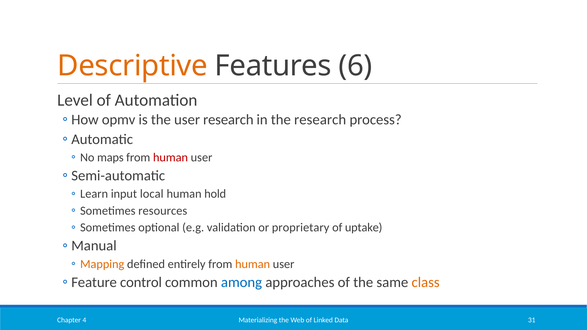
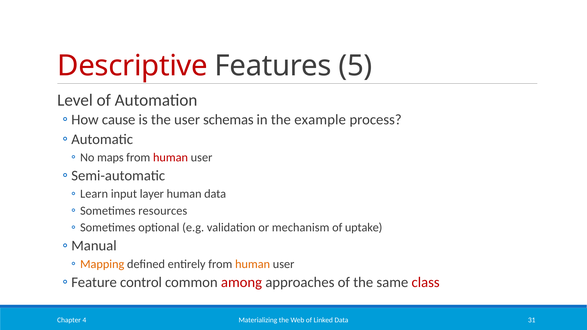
Descriptive colour: orange -> red
6: 6 -> 5
opmv: opmv -> cause
user research: research -> schemas
the research: research -> example
local: local -> layer
human hold: hold -> data
proprietary: proprietary -> mechanism
among colour: blue -> red
class colour: orange -> red
